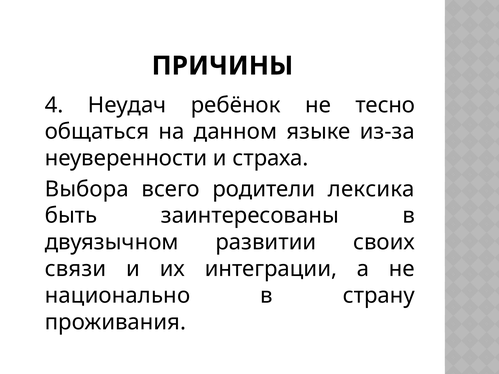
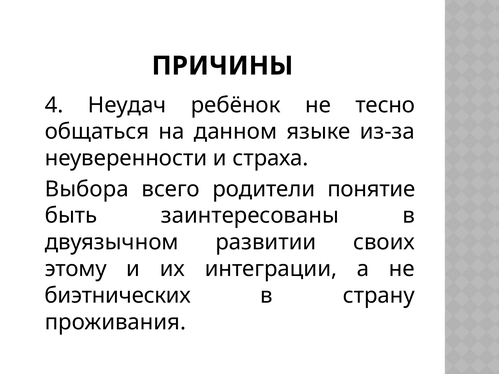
лексика: лексика -> понятие
связи: связи -> этому
национально: национально -> биэтнических
